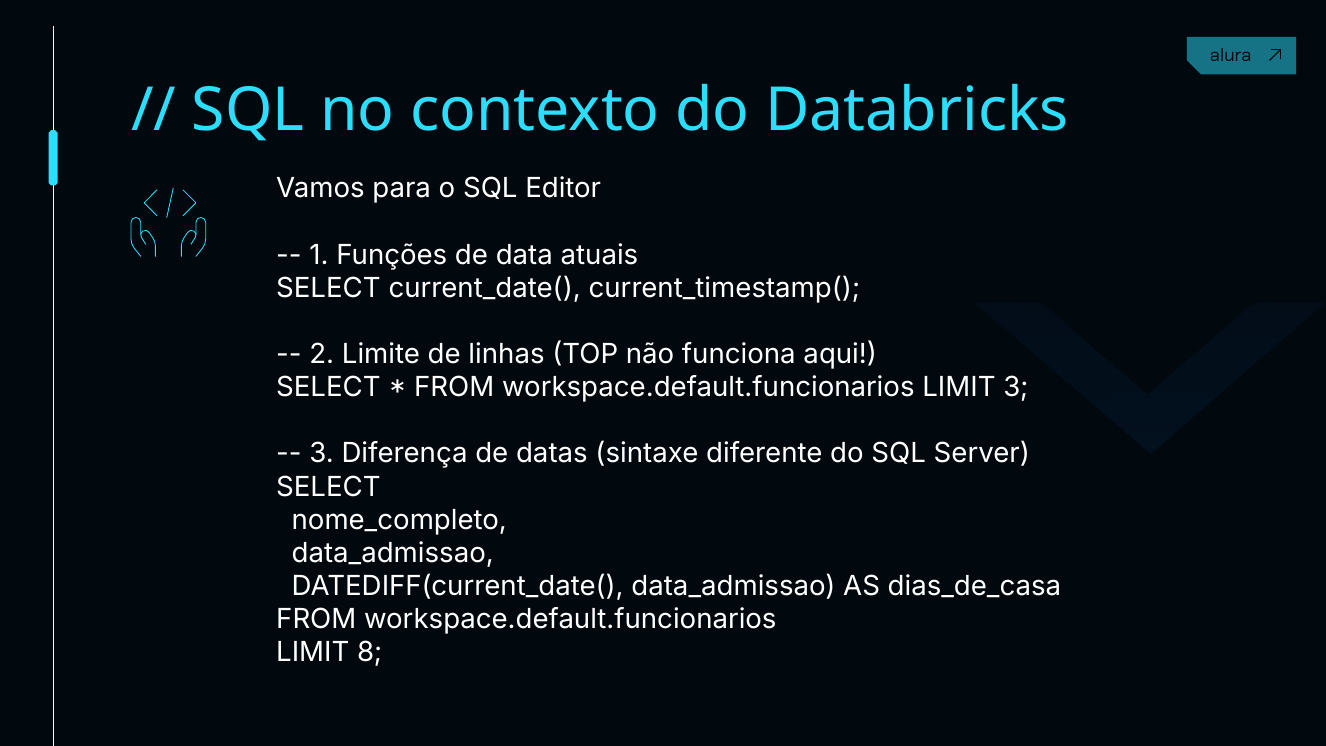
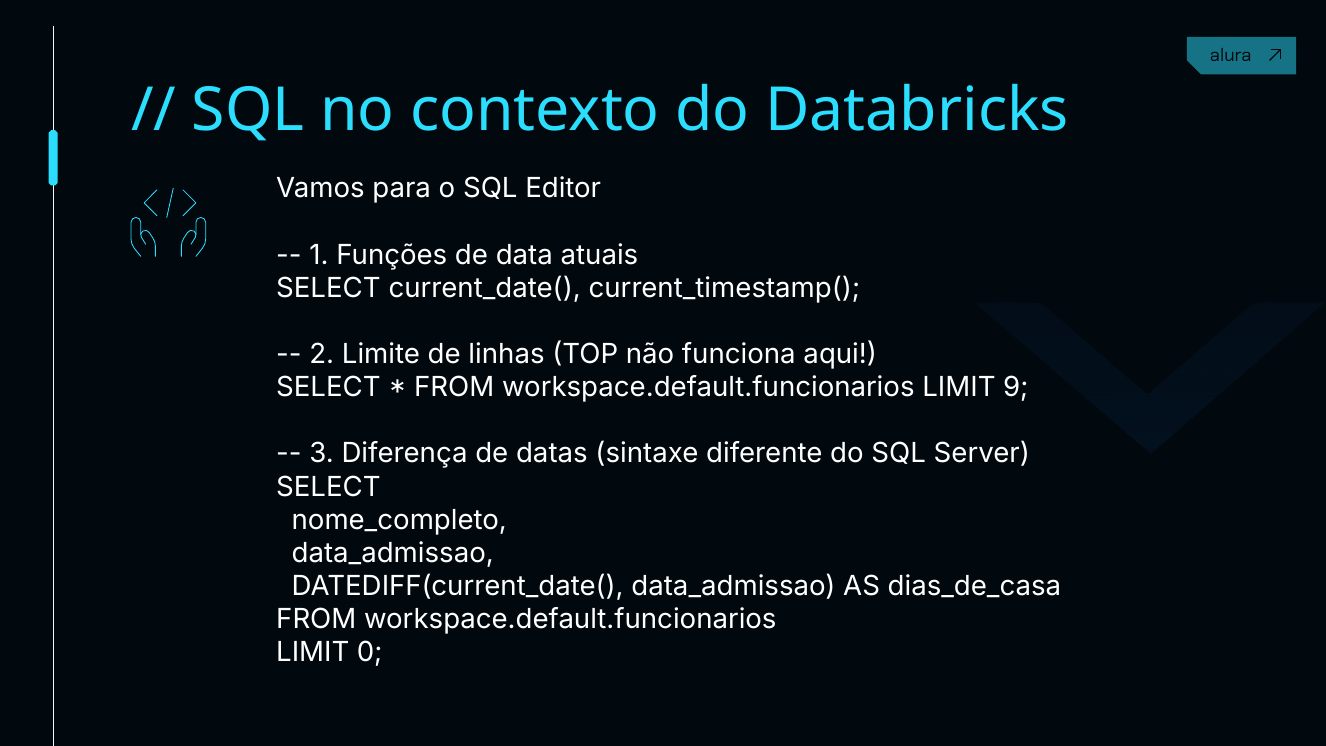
LIMIT 3: 3 -> 9
8: 8 -> 0
